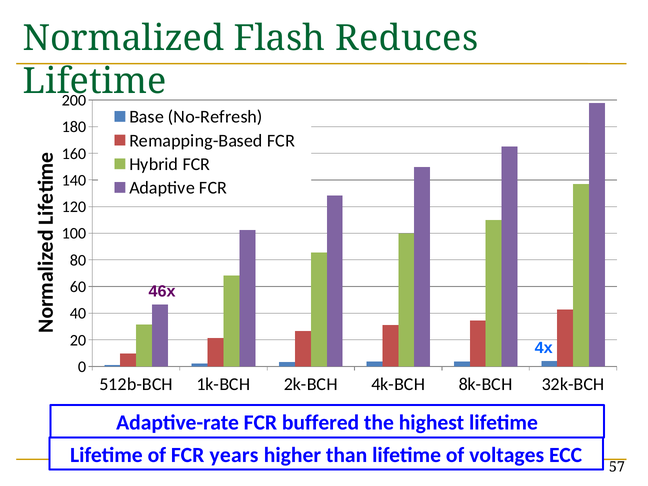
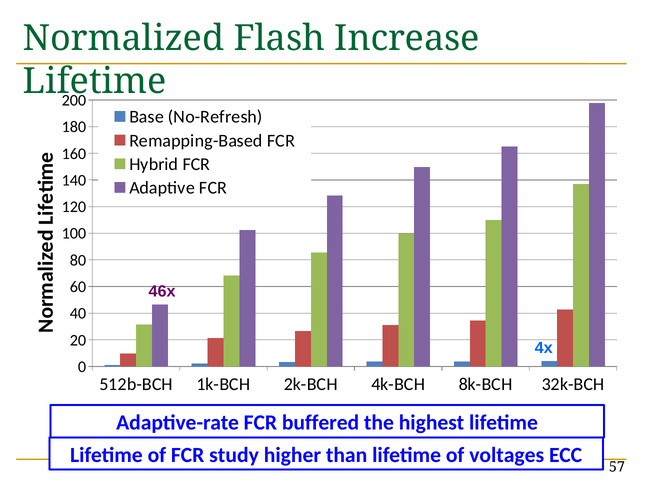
Reduces: Reduces -> Increase
years: years -> study
